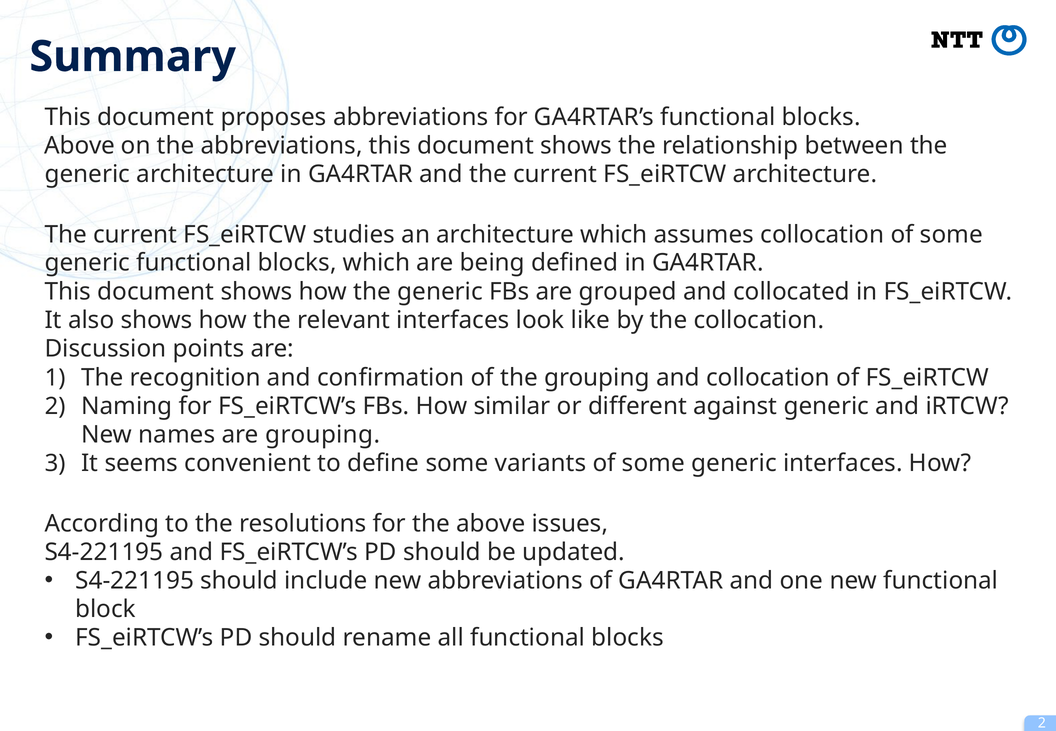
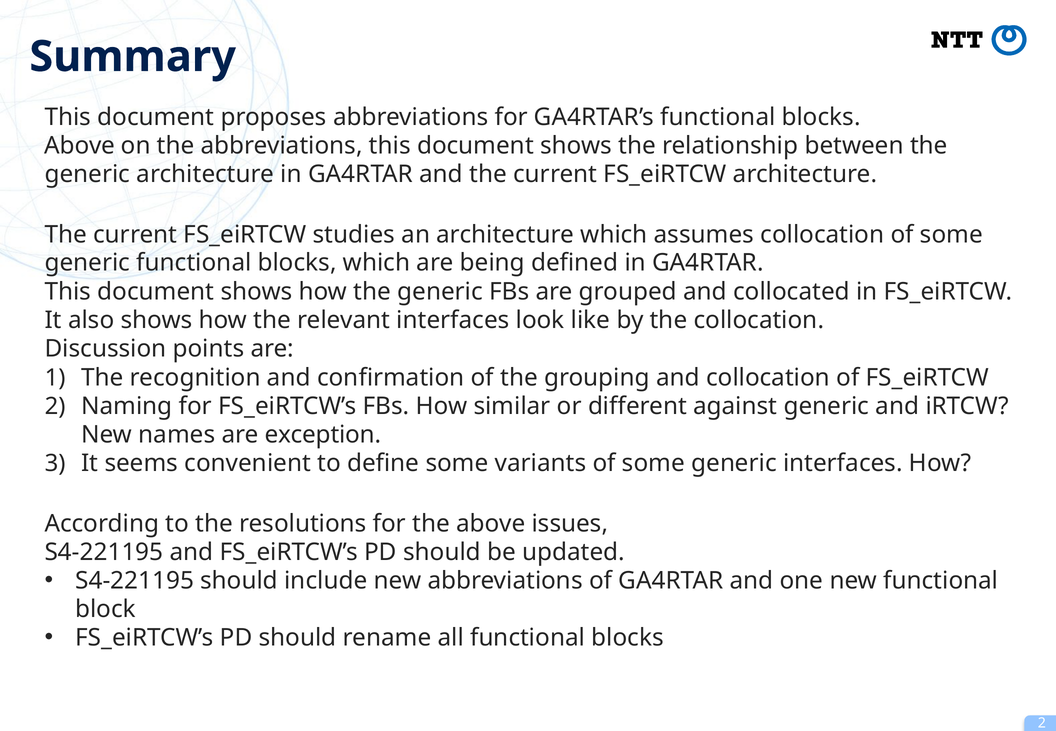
are grouping: grouping -> exception
